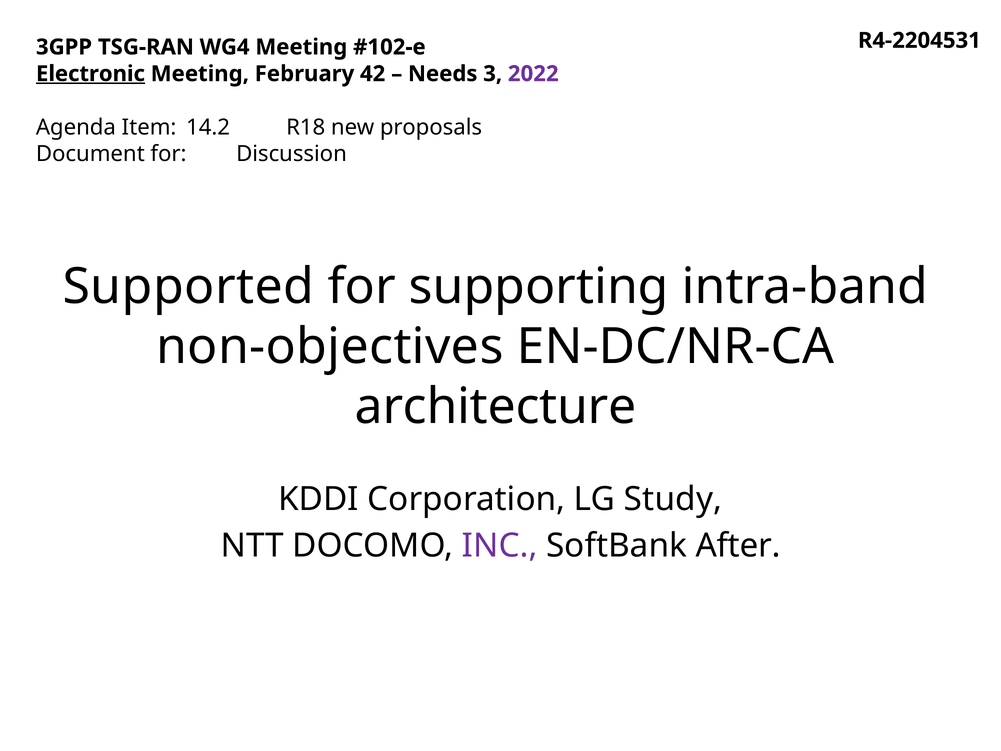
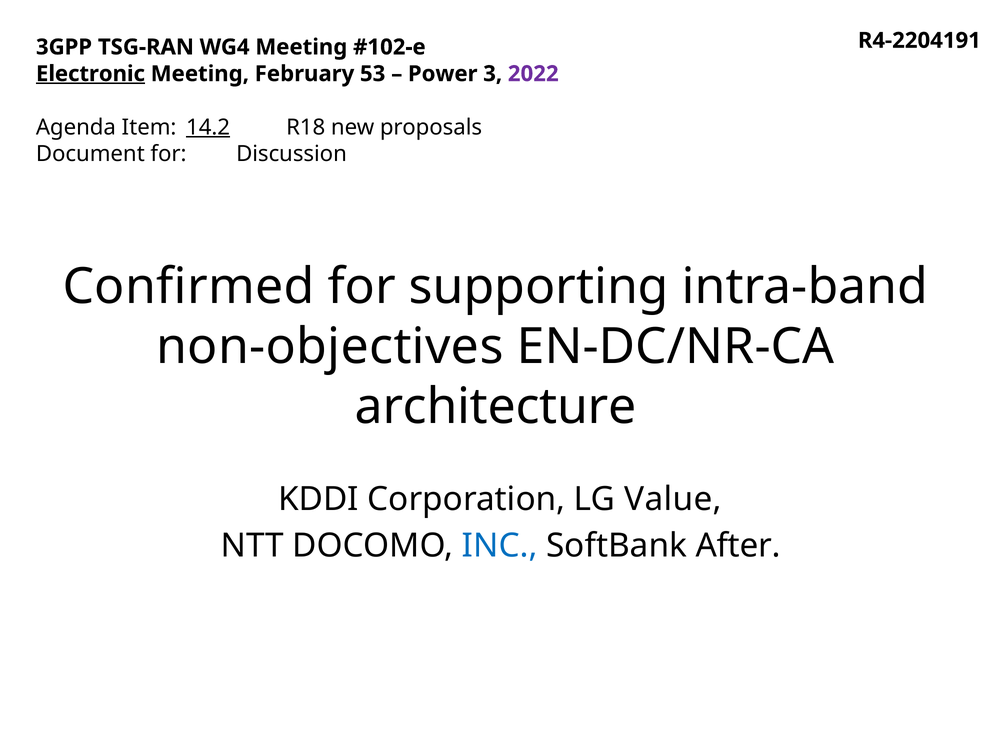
R4-2204531: R4-2204531 -> R4-2204191
42: 42 -> 53
Needs: Needs -> Power
14.2 underline: none -> present
Supported: Supported -> Confirmed
Study: Study -> Value
INC colour: purple -> blue
